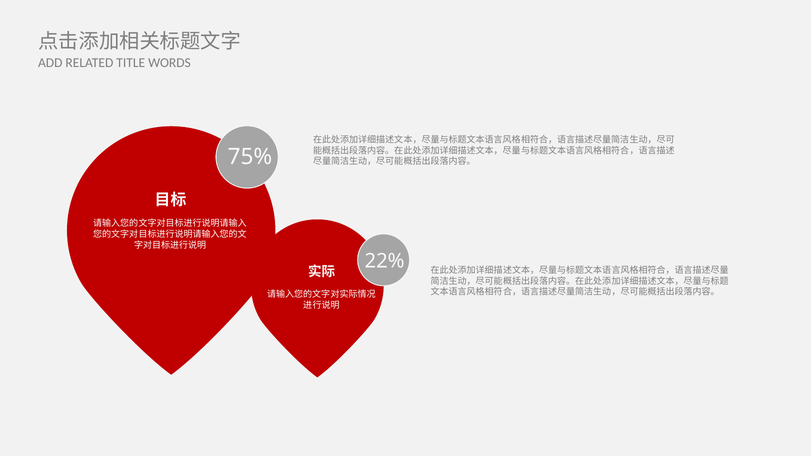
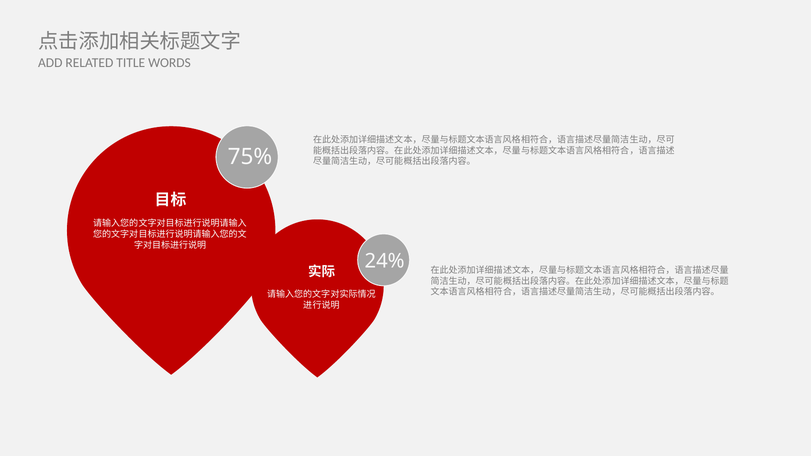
22%: 22% -> 24%
